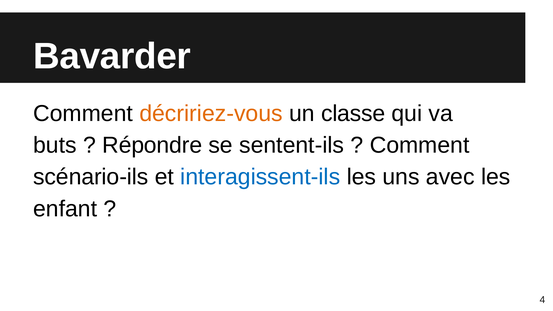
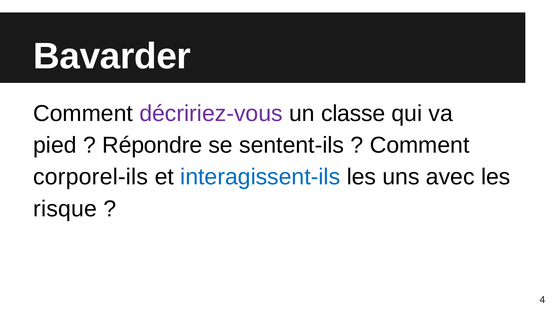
décririez-vous colour: orange -> purple
buts: buts -> pied
scénario-ils: scénario-ils -> corporel-ils
enfant: enfant -> risque
